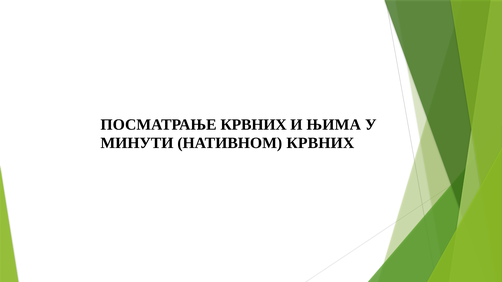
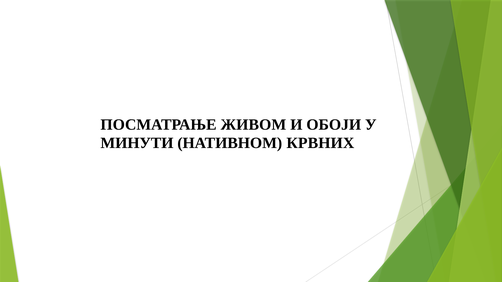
ПОСМАТРАЊЕ КРВНИХ: КРВНИХ -> ЖИВОМ
ЊИМА: ЊИМА -> ОБОЈИ
